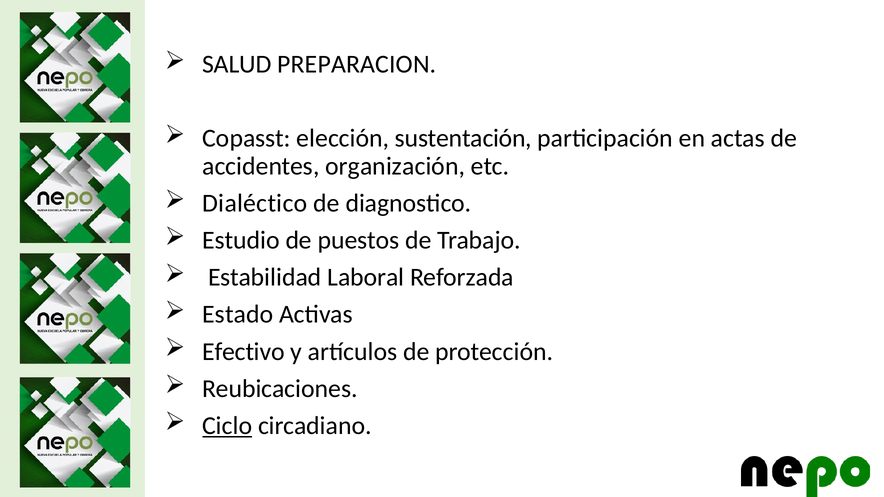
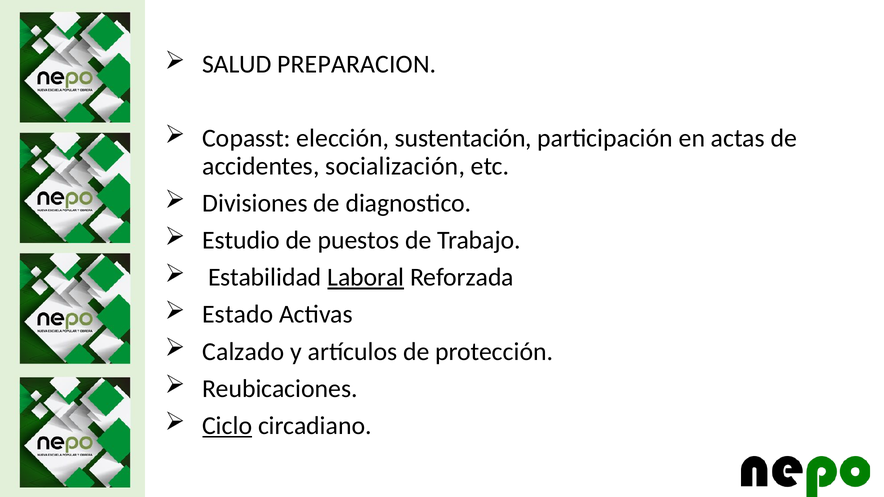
organización: organización -> socialización
Dialéctico: Dialéctico -> Divisiones
Laboral underline: none -> present
Efectivo: Efectivo -> Calzado
